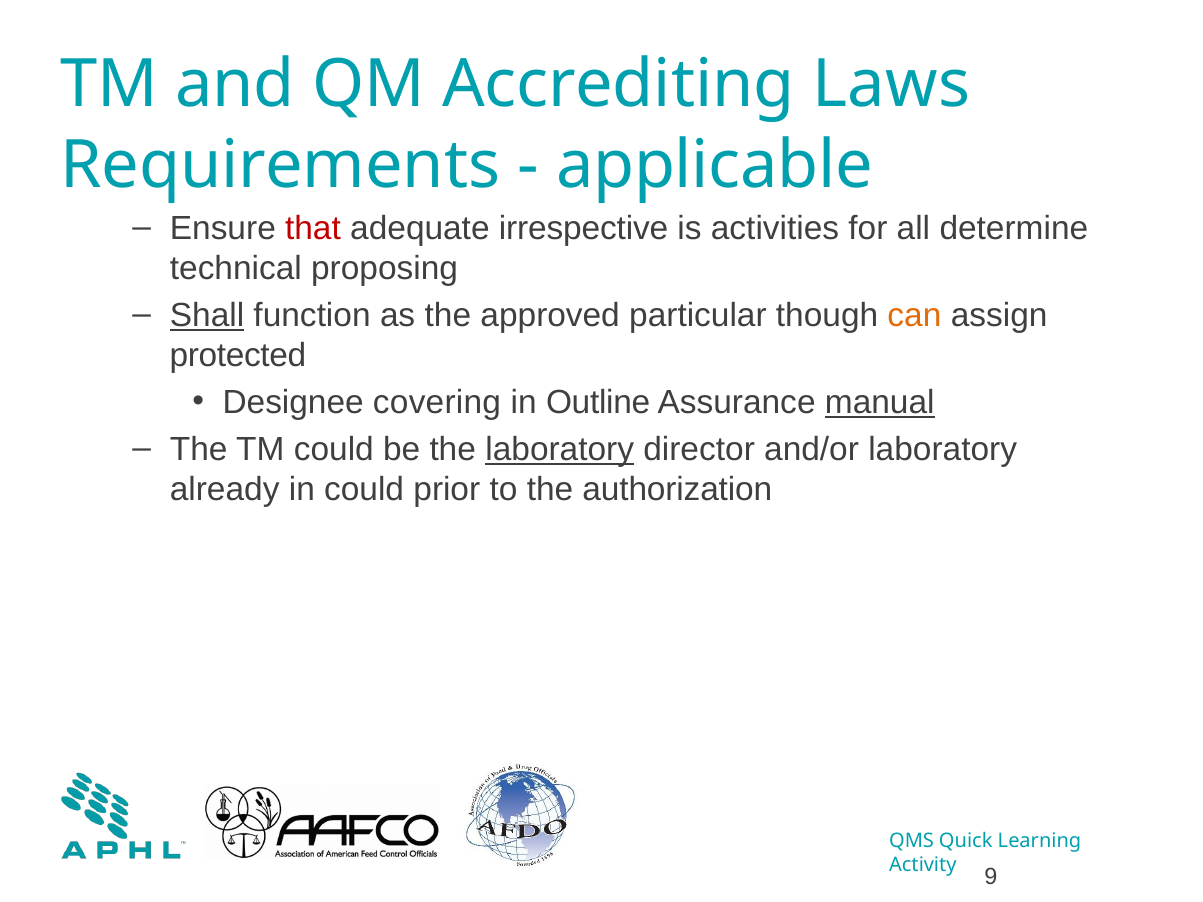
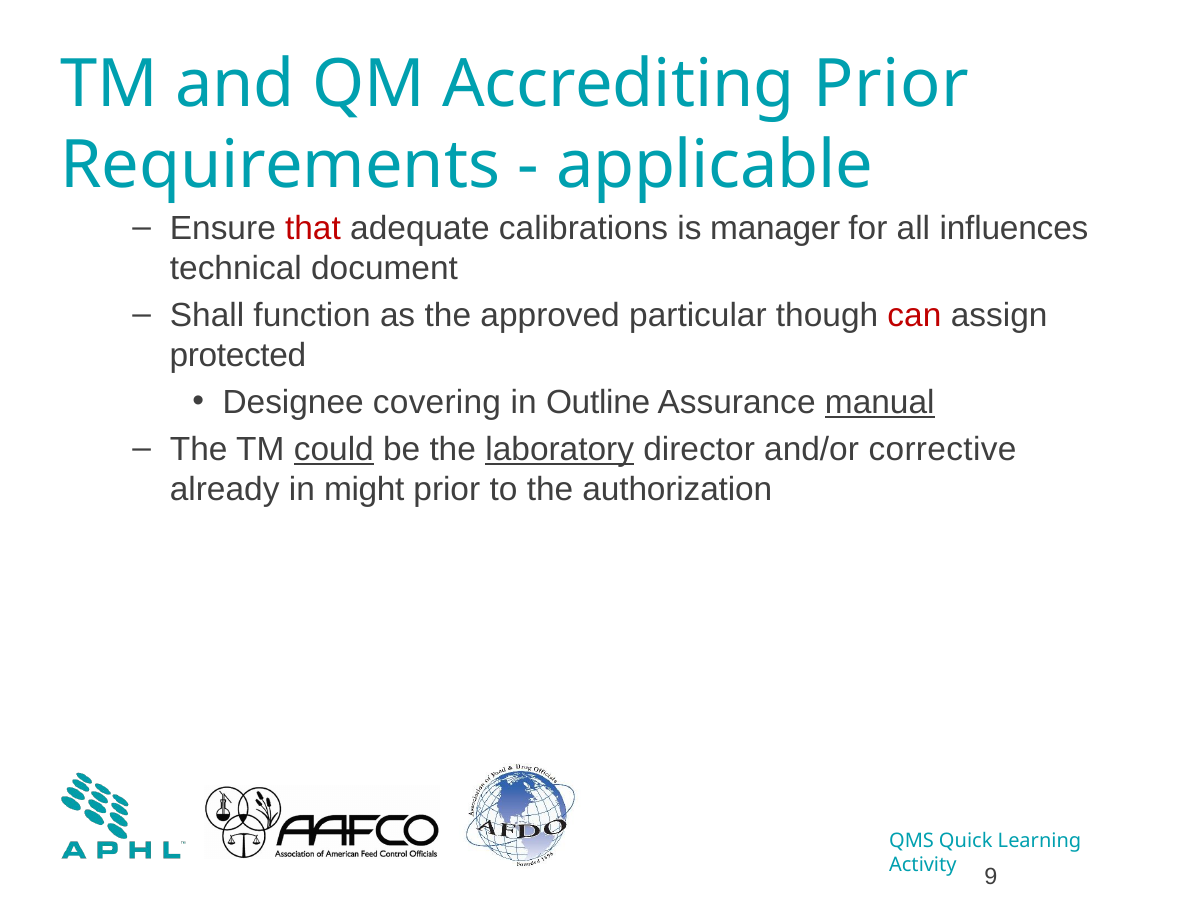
Accrediting Laws: Laws -> Prior
irrespective: irrespective -> calibrations
activities: activities -> manager
determine: determine -> influences
proposing: proposing -> document
Shall underline: present -> none
can colour: orange -> red
could at (334, 450) underline: none -> present
and/or laboratory: laboratory -> corrective
in could: could -> might
